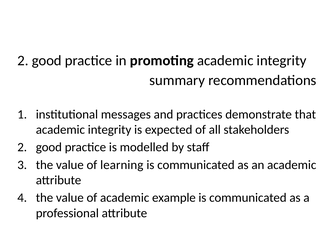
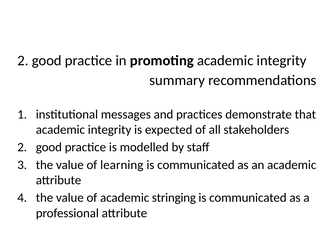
example: example -> stringing
